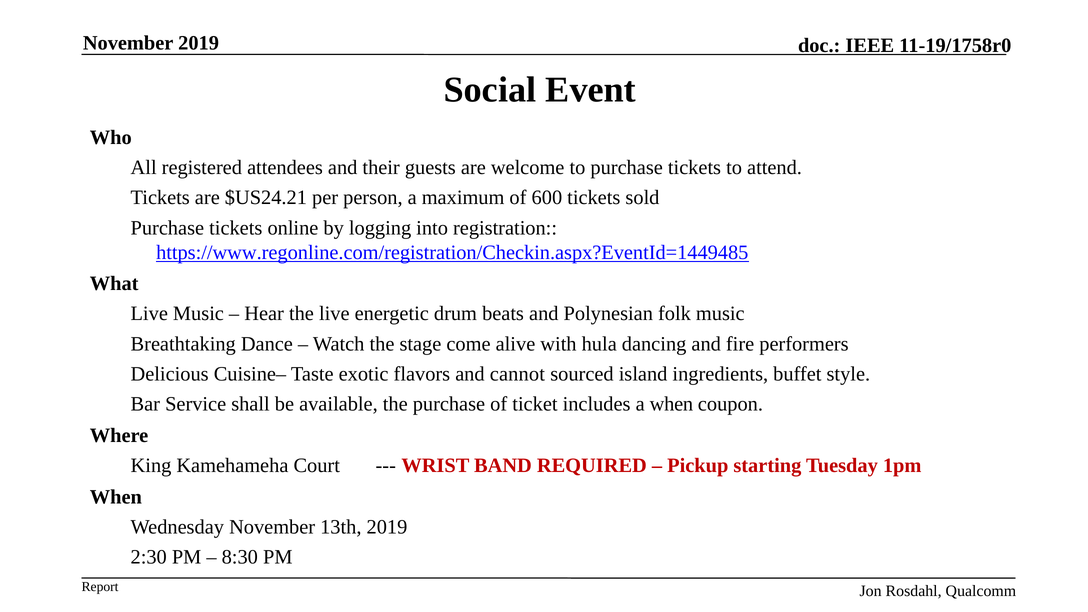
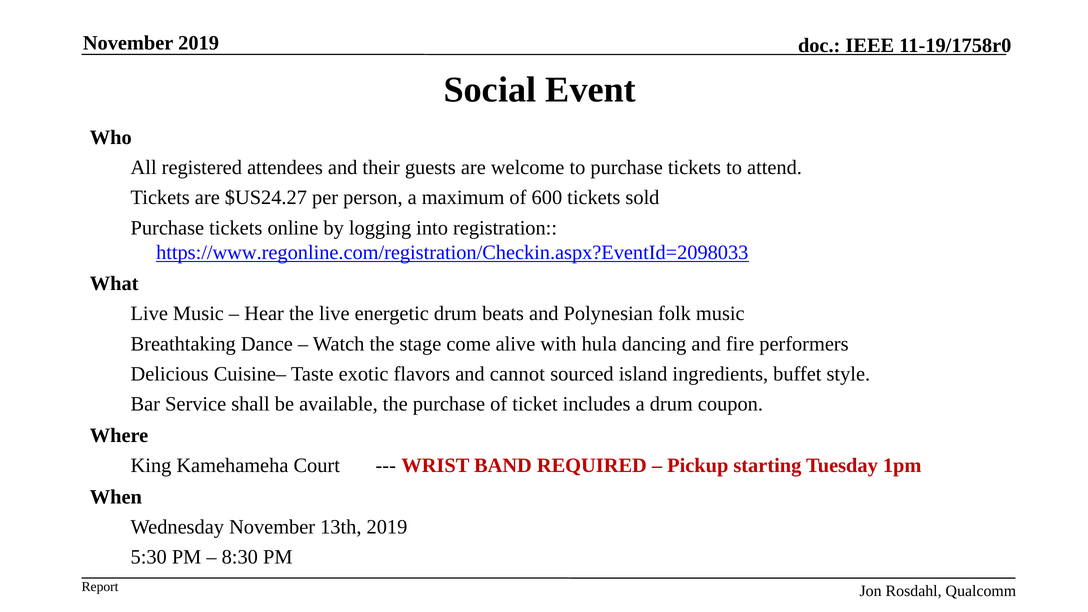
$US24.21: $US24.21 -> $US24.27
https://www.regonline.com/registration/Checkin.aspx?EventId=1449485: https://www.regonline.com/registration/Checkin.aspx?EventId=1449485 -> https://www.regonline.com/registration/Checkin.aspx?EventId=2098033
a when: when -> drum
2:30: 2:30 -> 5:30
